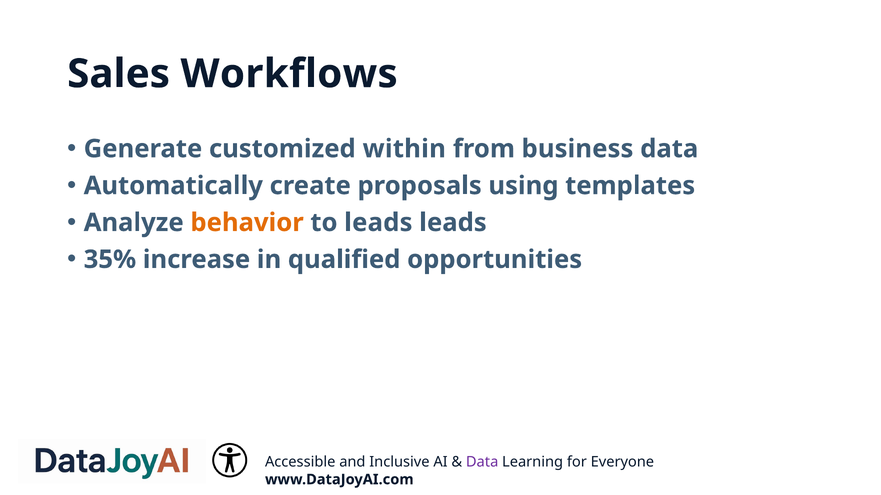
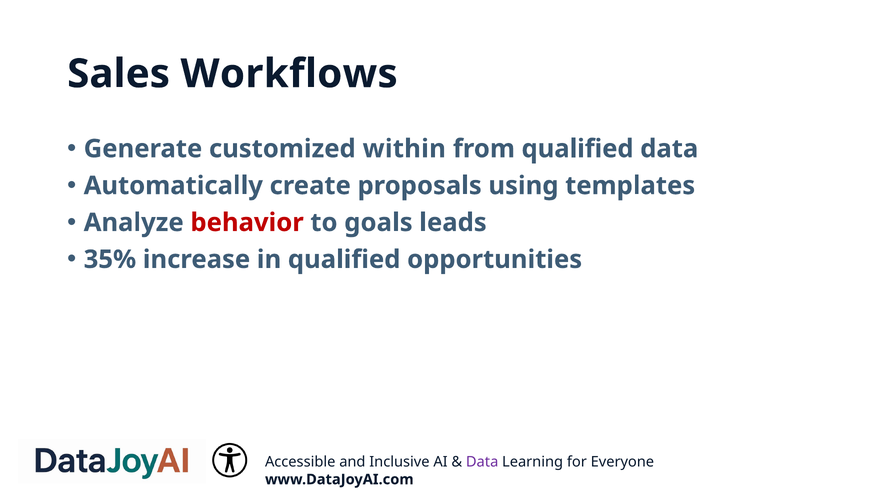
from business: business -> qualified
behavior colour: orange -> red
to leads: leads -> goals
